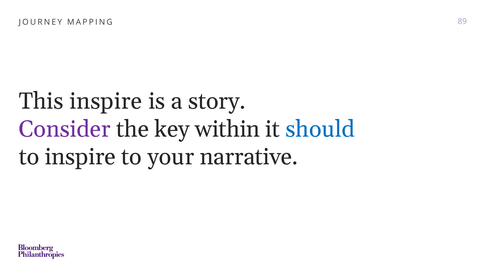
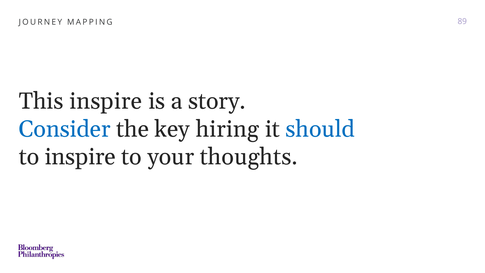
Consider colour: purple -> blue
within: within -> hiring
narrative: narrative -> thoughts
